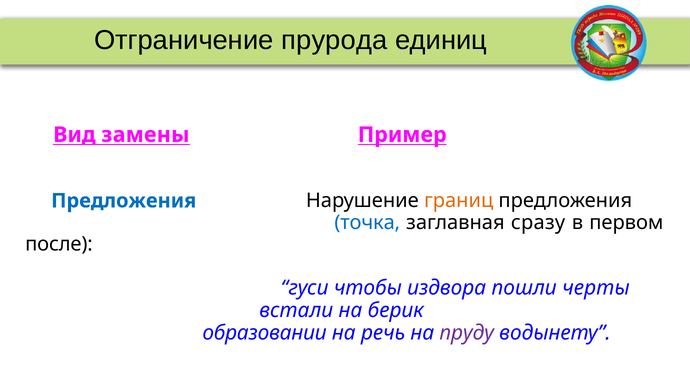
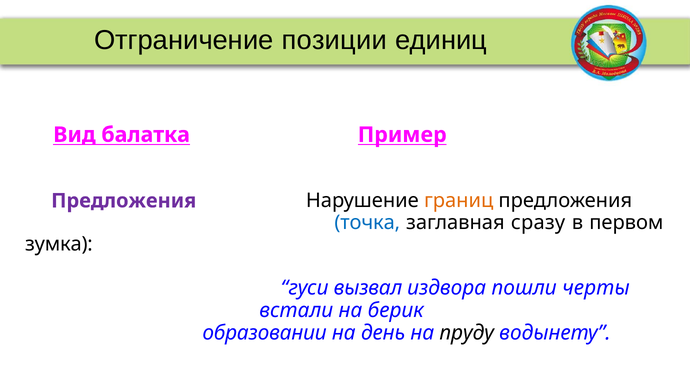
прурода: прурода -> позиции
замены: замены -> балатка
Предложения at (124, 201) colour: blue -> purple
после: после -> зумка
чтобы: чтобы -> вызвал
речь: речь -> день
пруду colour: purple -> black
